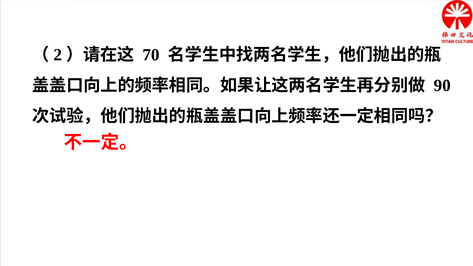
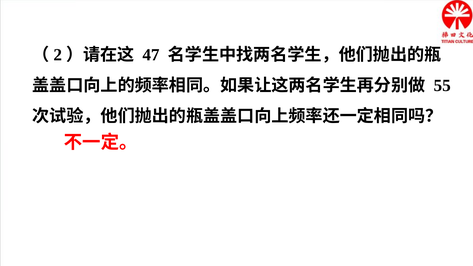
70: 70 -> 47
90: 90 -> 55
